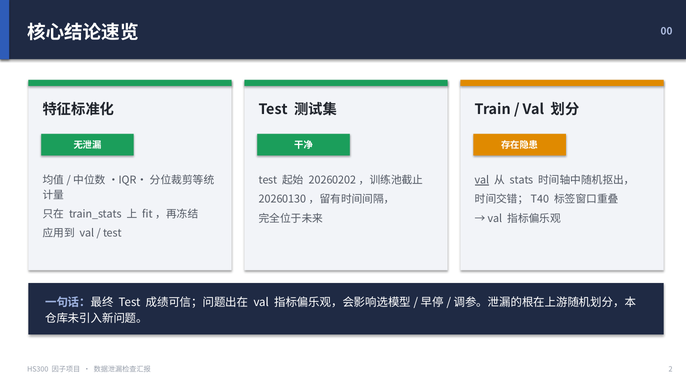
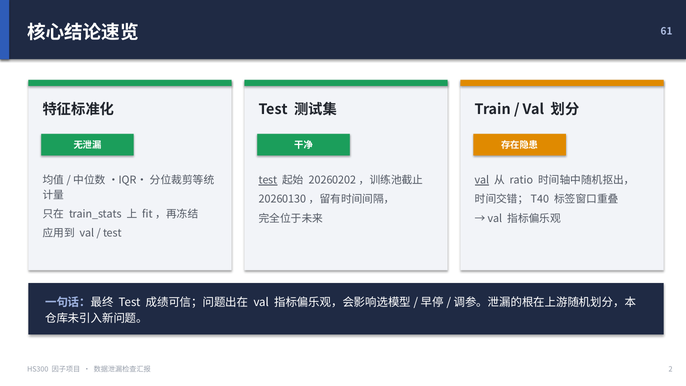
00: 00 -> 61
test at (268, 180) underline: none -> present
stats: stats -> ratio
